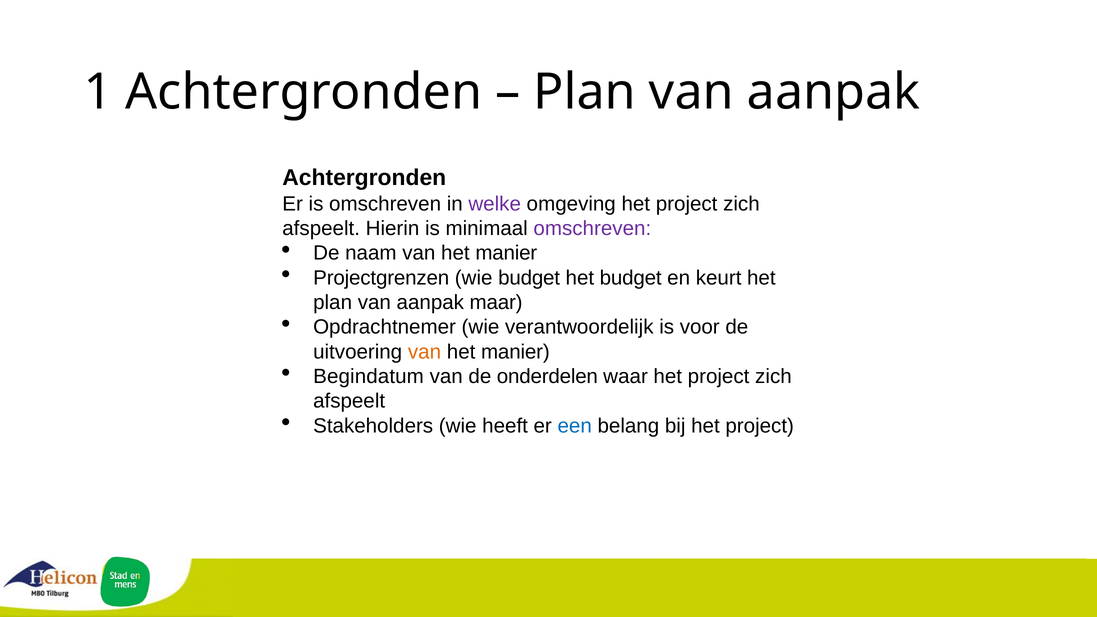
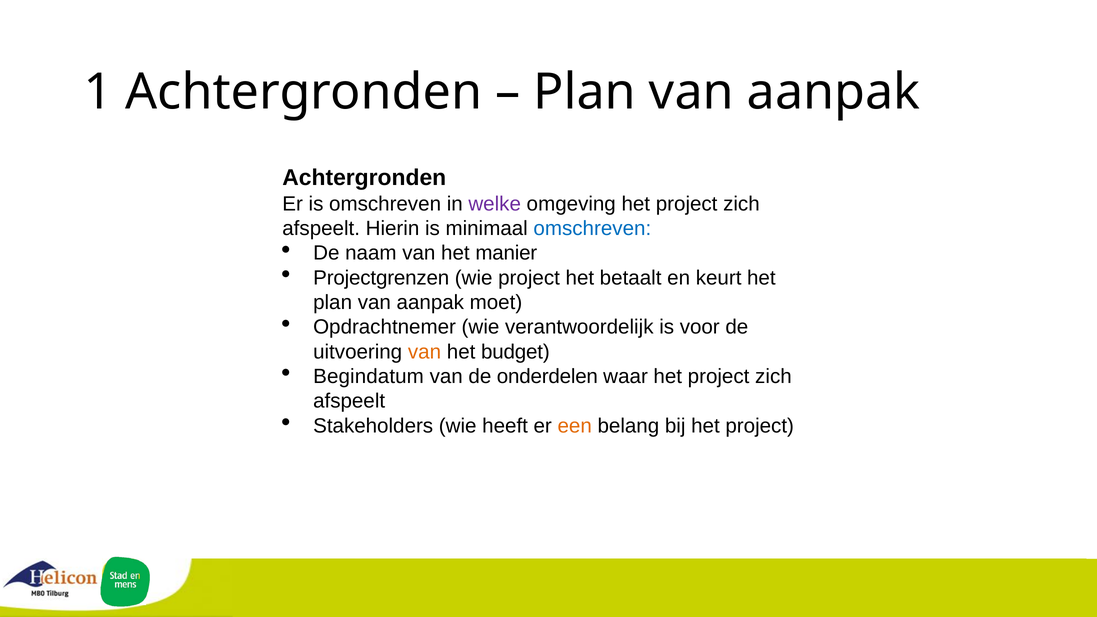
omschreven at (592, 228) colour: purple -> blue
wie budget: budget -> project
het budget: budget -> betaalt
maar: maar -> moet
manier at (515, 352): manier -> budget
een colour: blue -> orange
